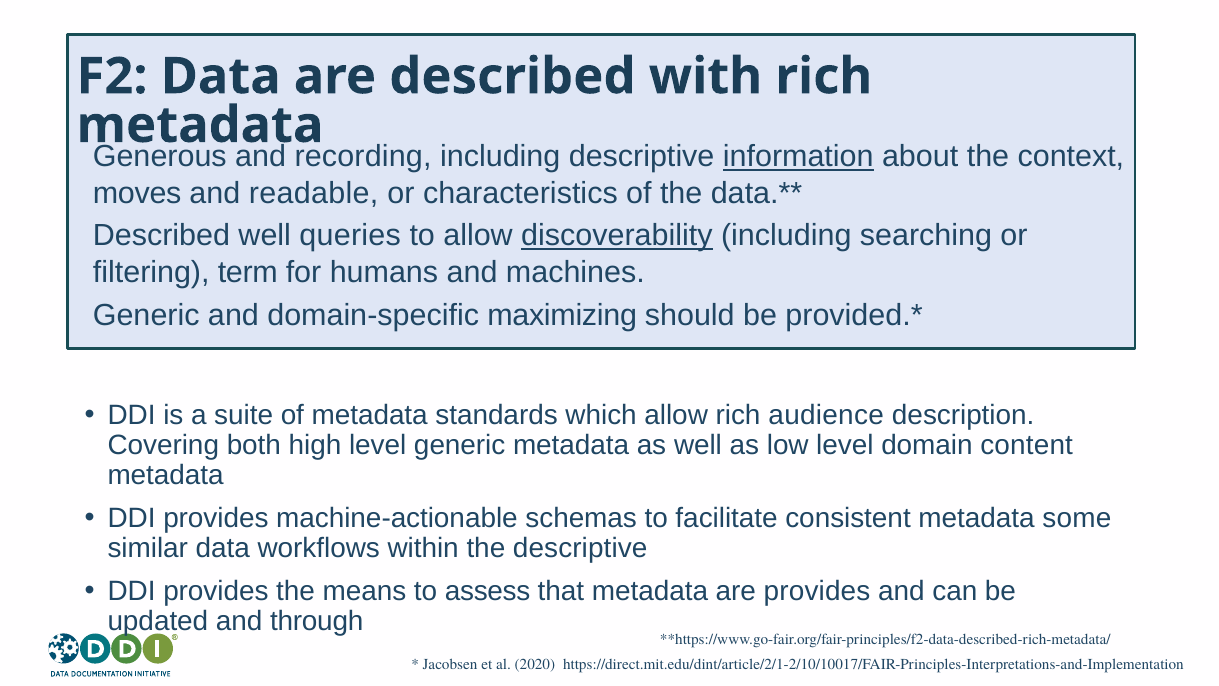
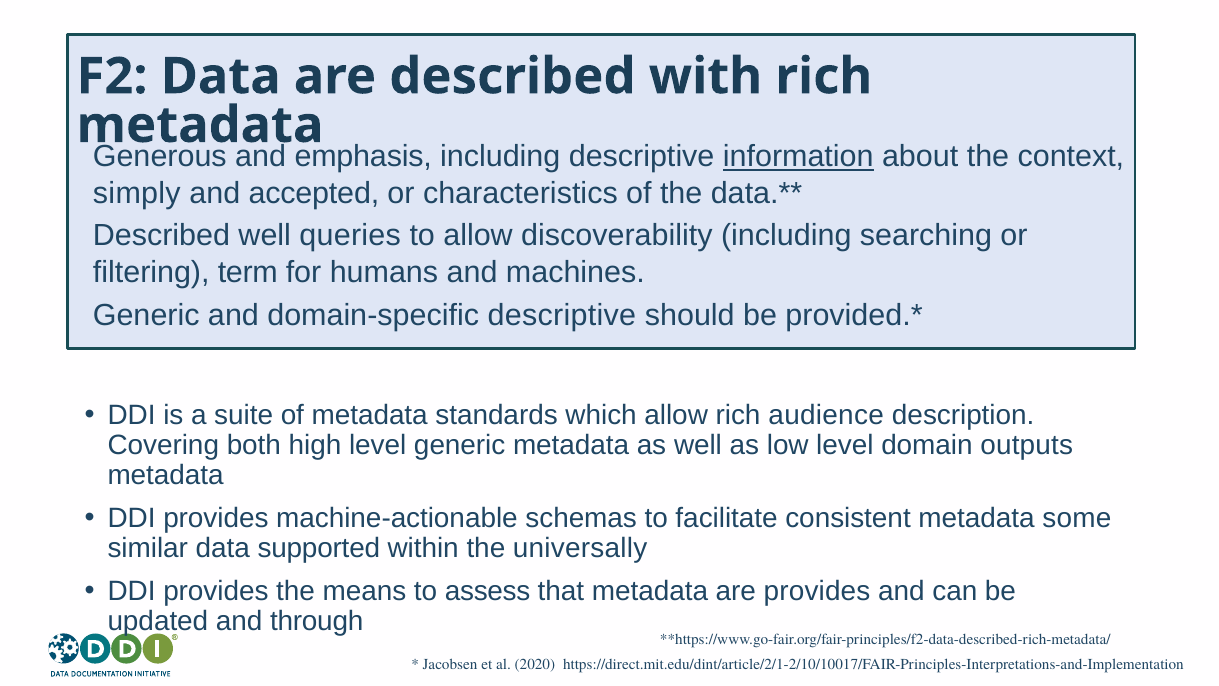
recording: recording -> emphasis
moves: moves -> simply
readable: readable -> accepted
discoverability underline: present -> none
domain-specific maximizing: maximizing -> descriptive
content: content -> outputs
workflows: workflows -> supported
the descriptive: descriptive -> universally
